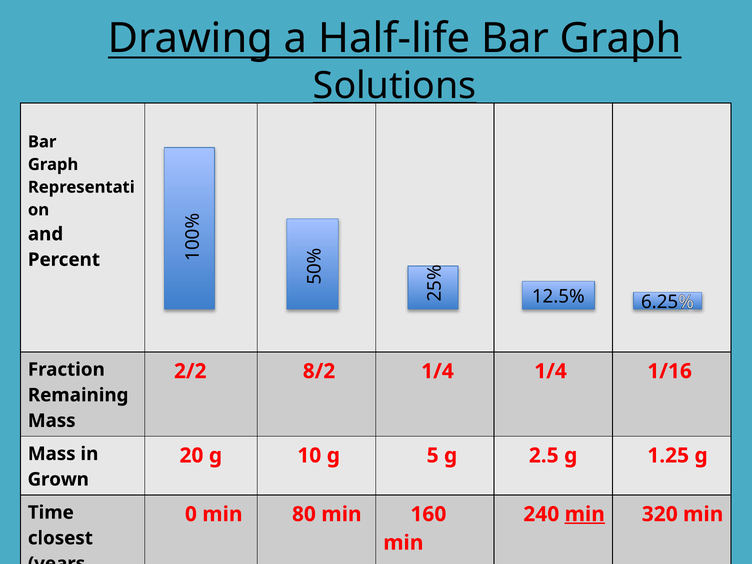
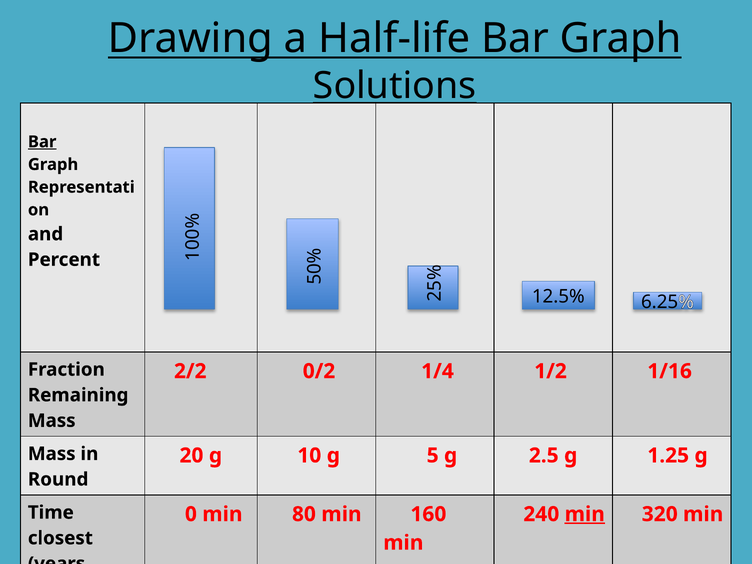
Bar at (42, 142) underline: none -> present
8/2: 8/2 -> 0/2
1/4 1/4: 1/4 -> 1/2
Grown: Grown -> Round
